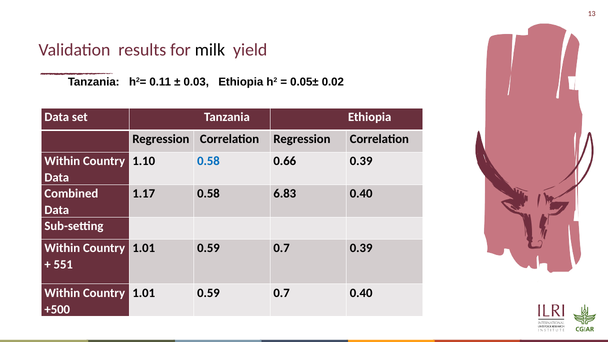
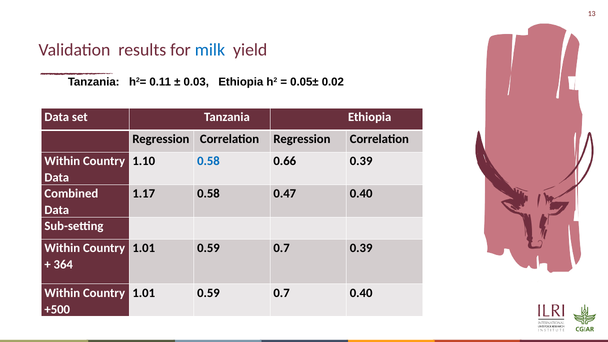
milk colour: black -> blue
6.83: 6.83 -> 0.47
551: 551 -> 364
